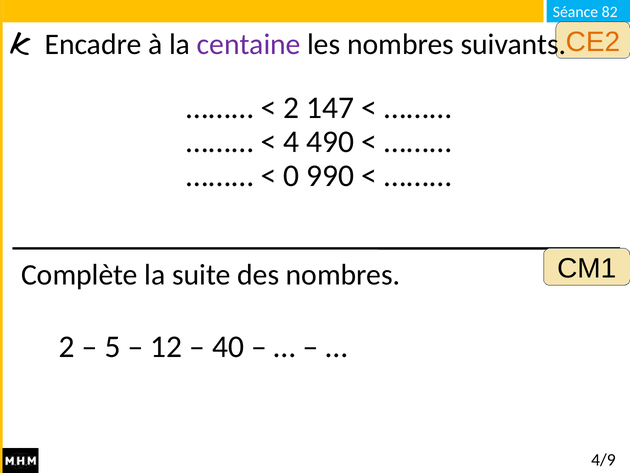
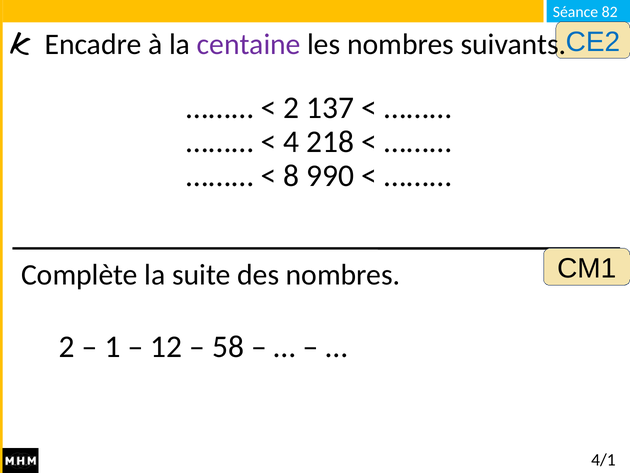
CE2 colour: orange -> blue
147: 147 -> 137
490: 490 -> 218
0: 0 -> 8
5: 5 -> 1
40: 40 -> 58
4/9: 4/9 -> 4/1
